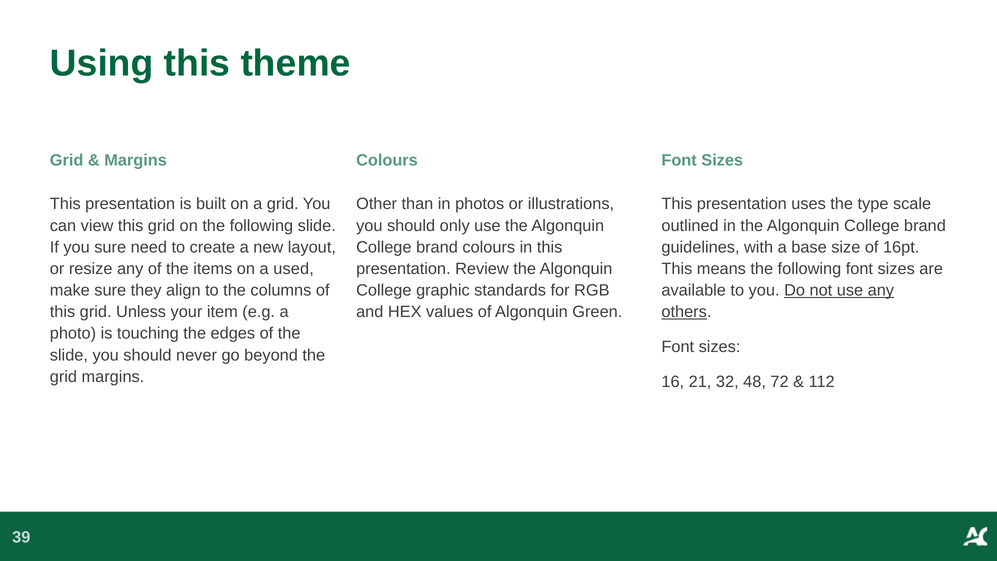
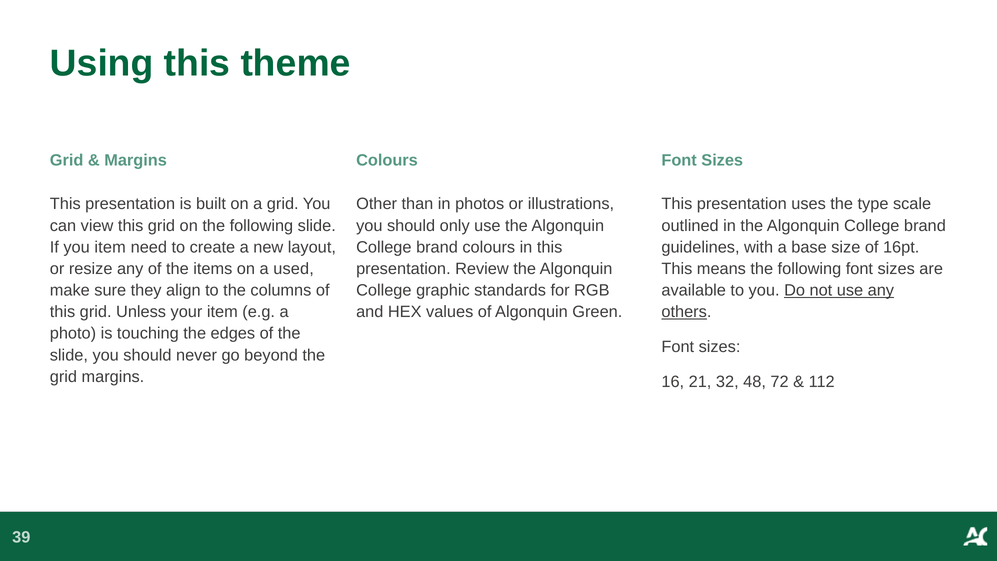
you sure: sure -> item
